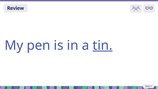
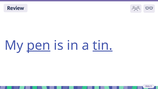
pen underline: none -> present
